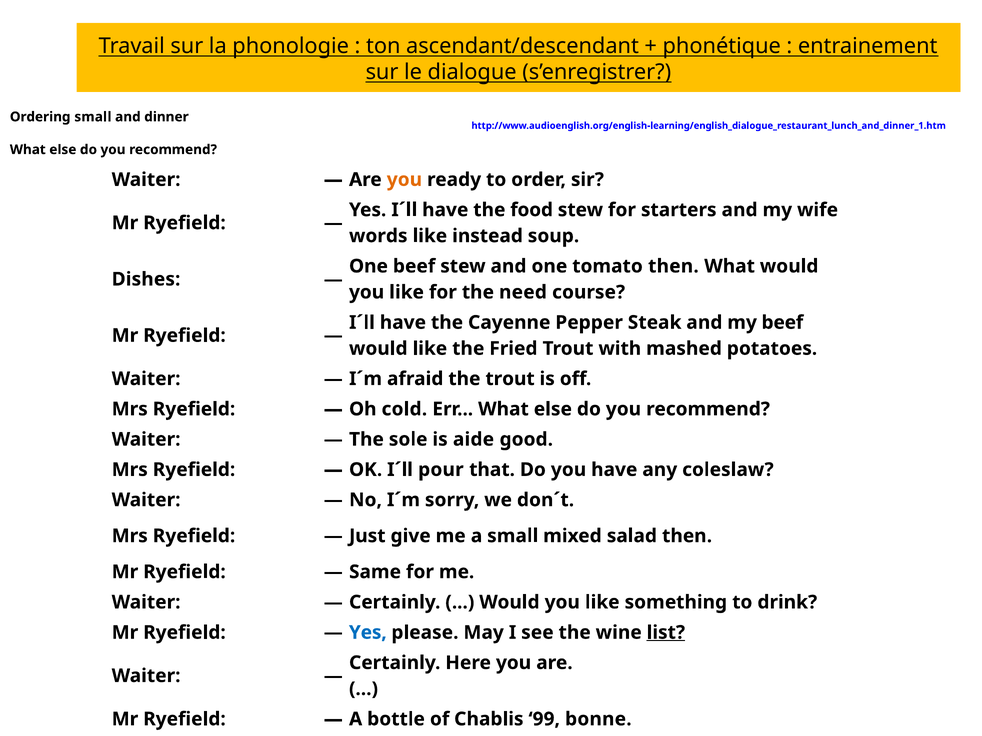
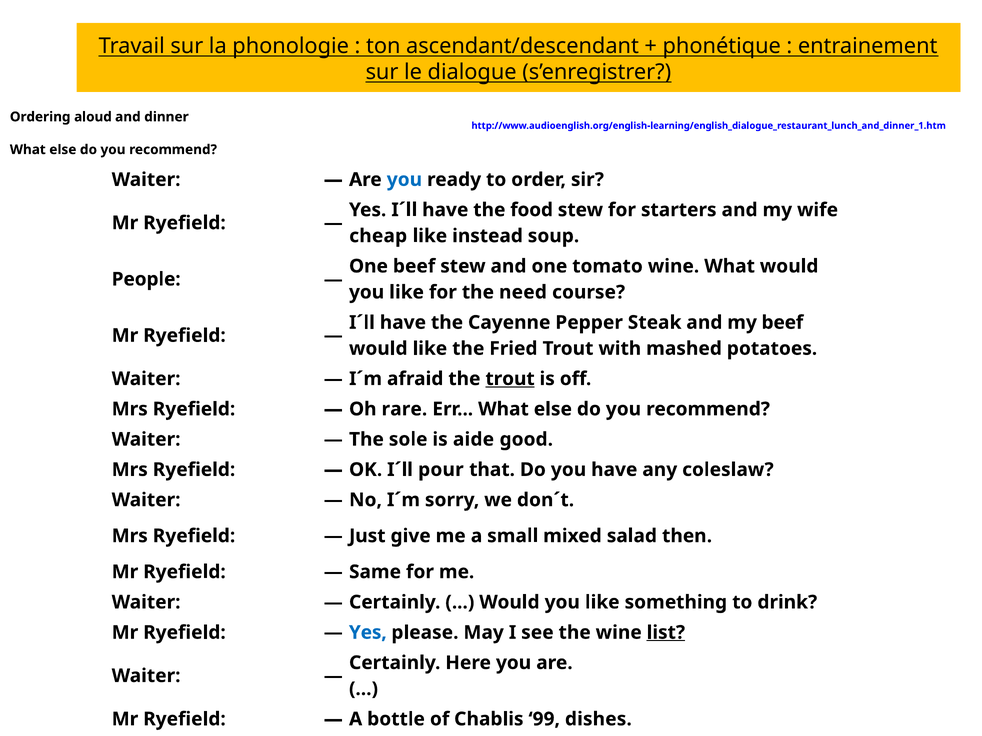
Ordering small: small -> aloud
you at (404, 180) colour: orange -> blue
words: words -> cheap
tomato then: then -> wine
Dishes: Dishes -> People
trout at (510, 379) underline: none -> present
cold: cold -> rare
bonne: bonne -> dishes
